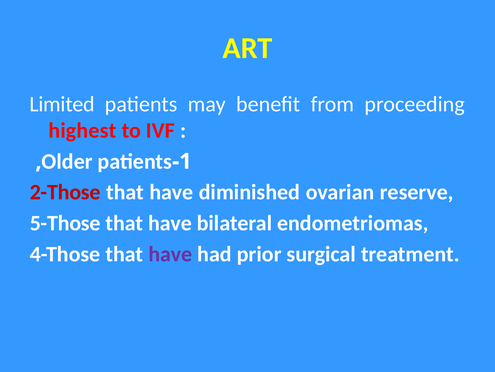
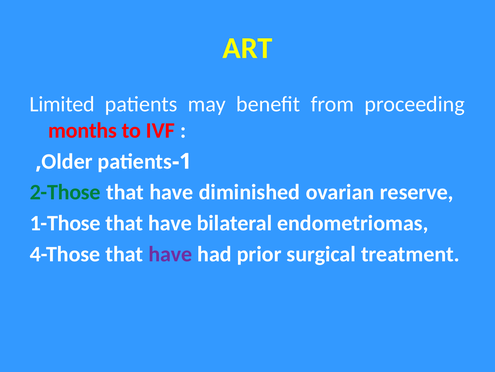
highest: highest -> months
2-Those colour: red -> green
5-Those: 5-Those -> 1-Those
